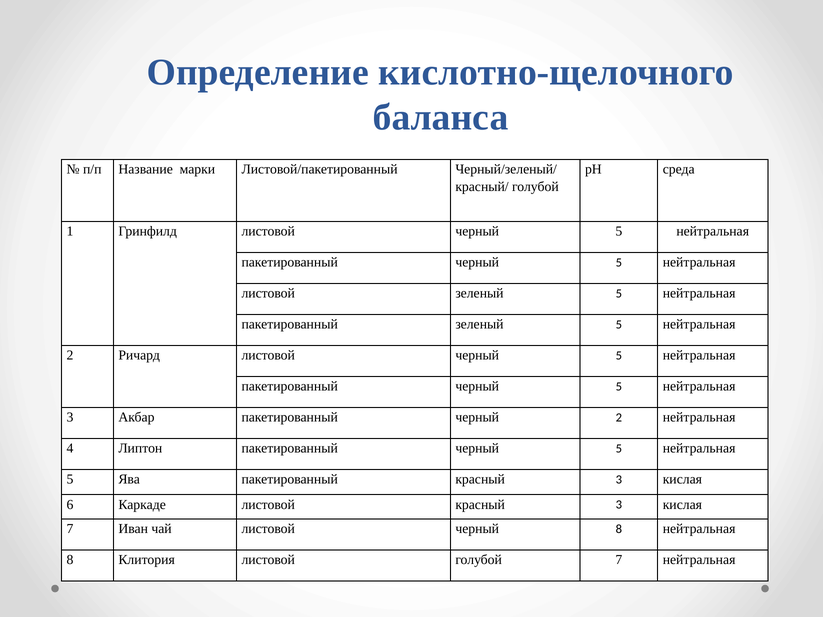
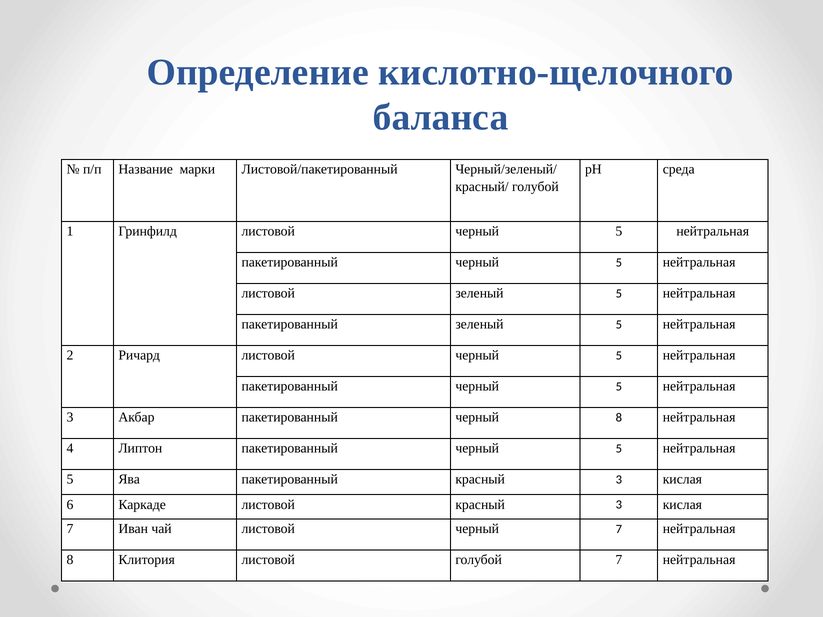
черный 2: 2 -> 8
черный 8: 8 -> 7
